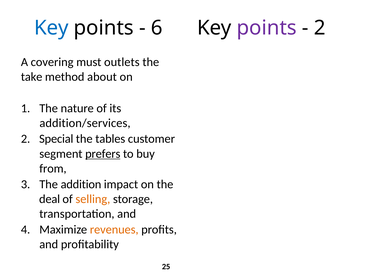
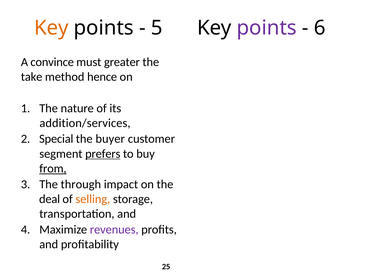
Key at (51, 28) colour: blue -> orange
6: 6 -> 5
2 at (320, 28): 2 -> 6
covering: covering -> convince
outlets: outlets -> greater
about: about -> hence
tables: tables -> buyer
from underline: none -> present
addition: addition -> through
revenues colour: orange -> purple
